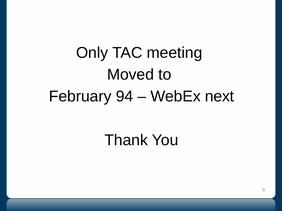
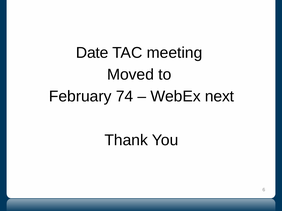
Only: Only -> Date
94: 94 -> 74
